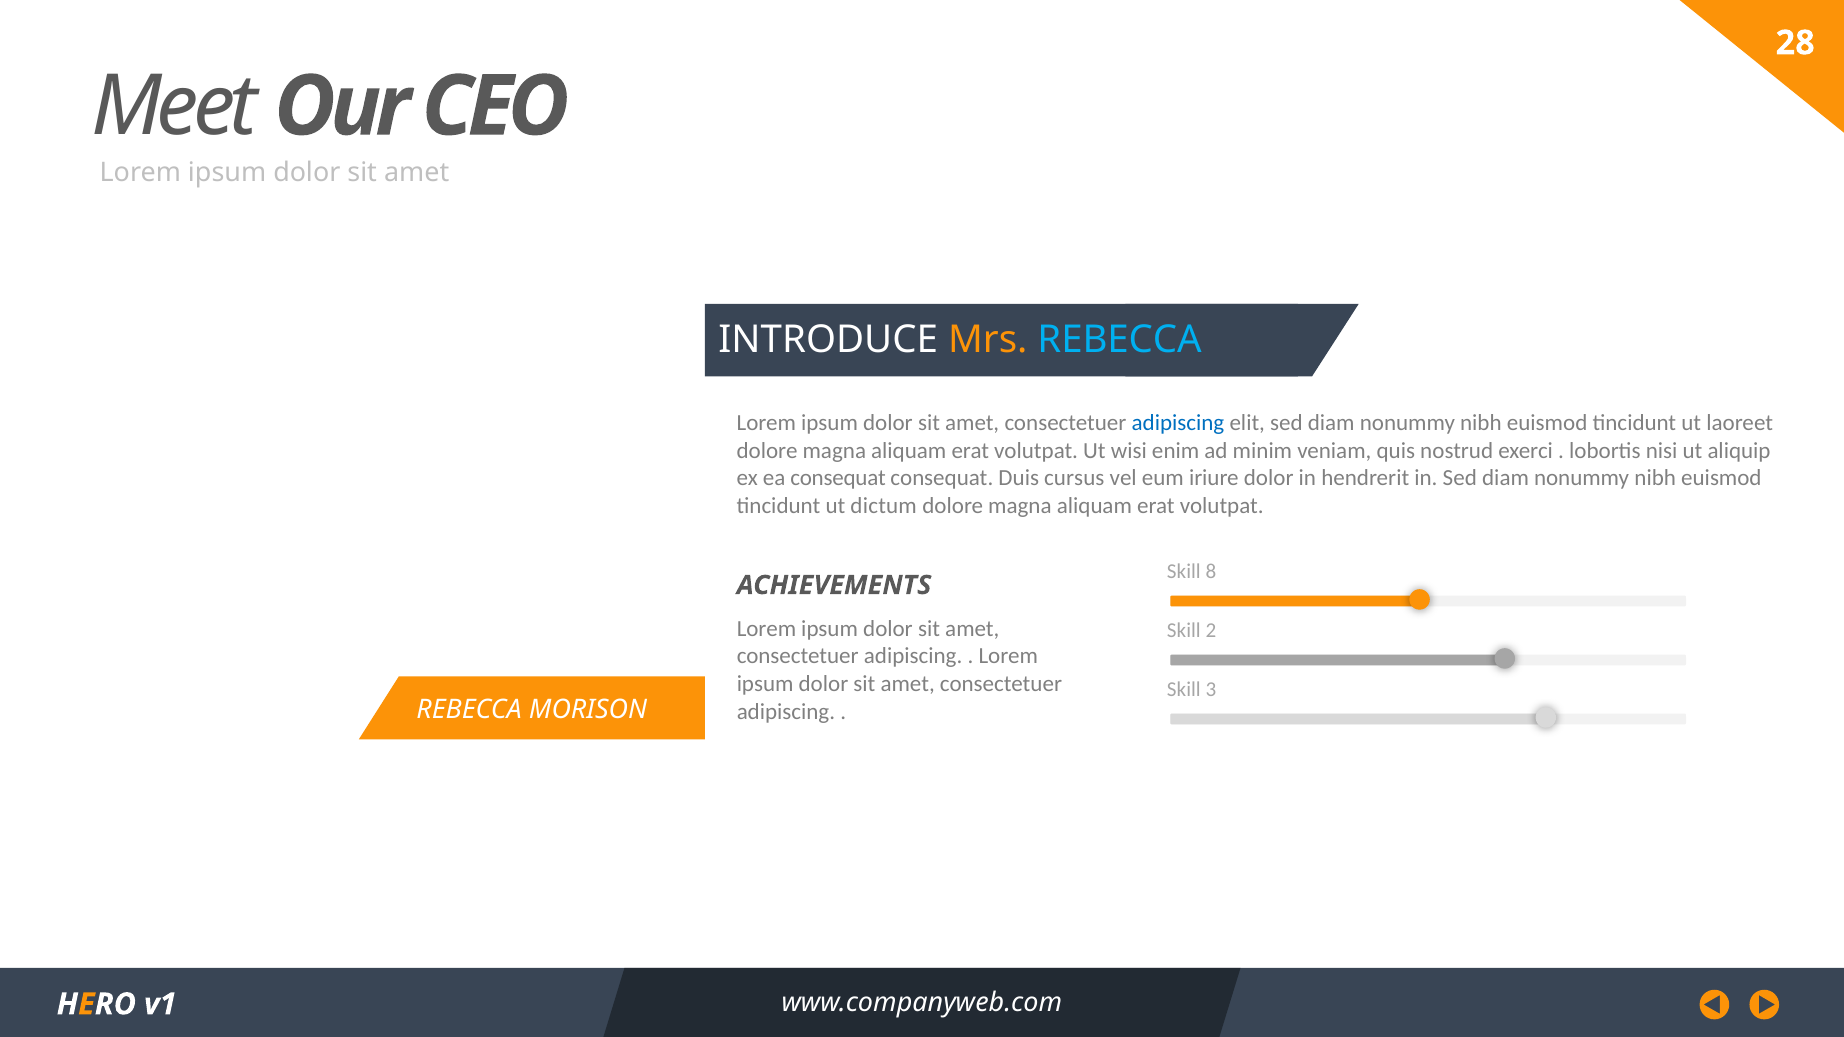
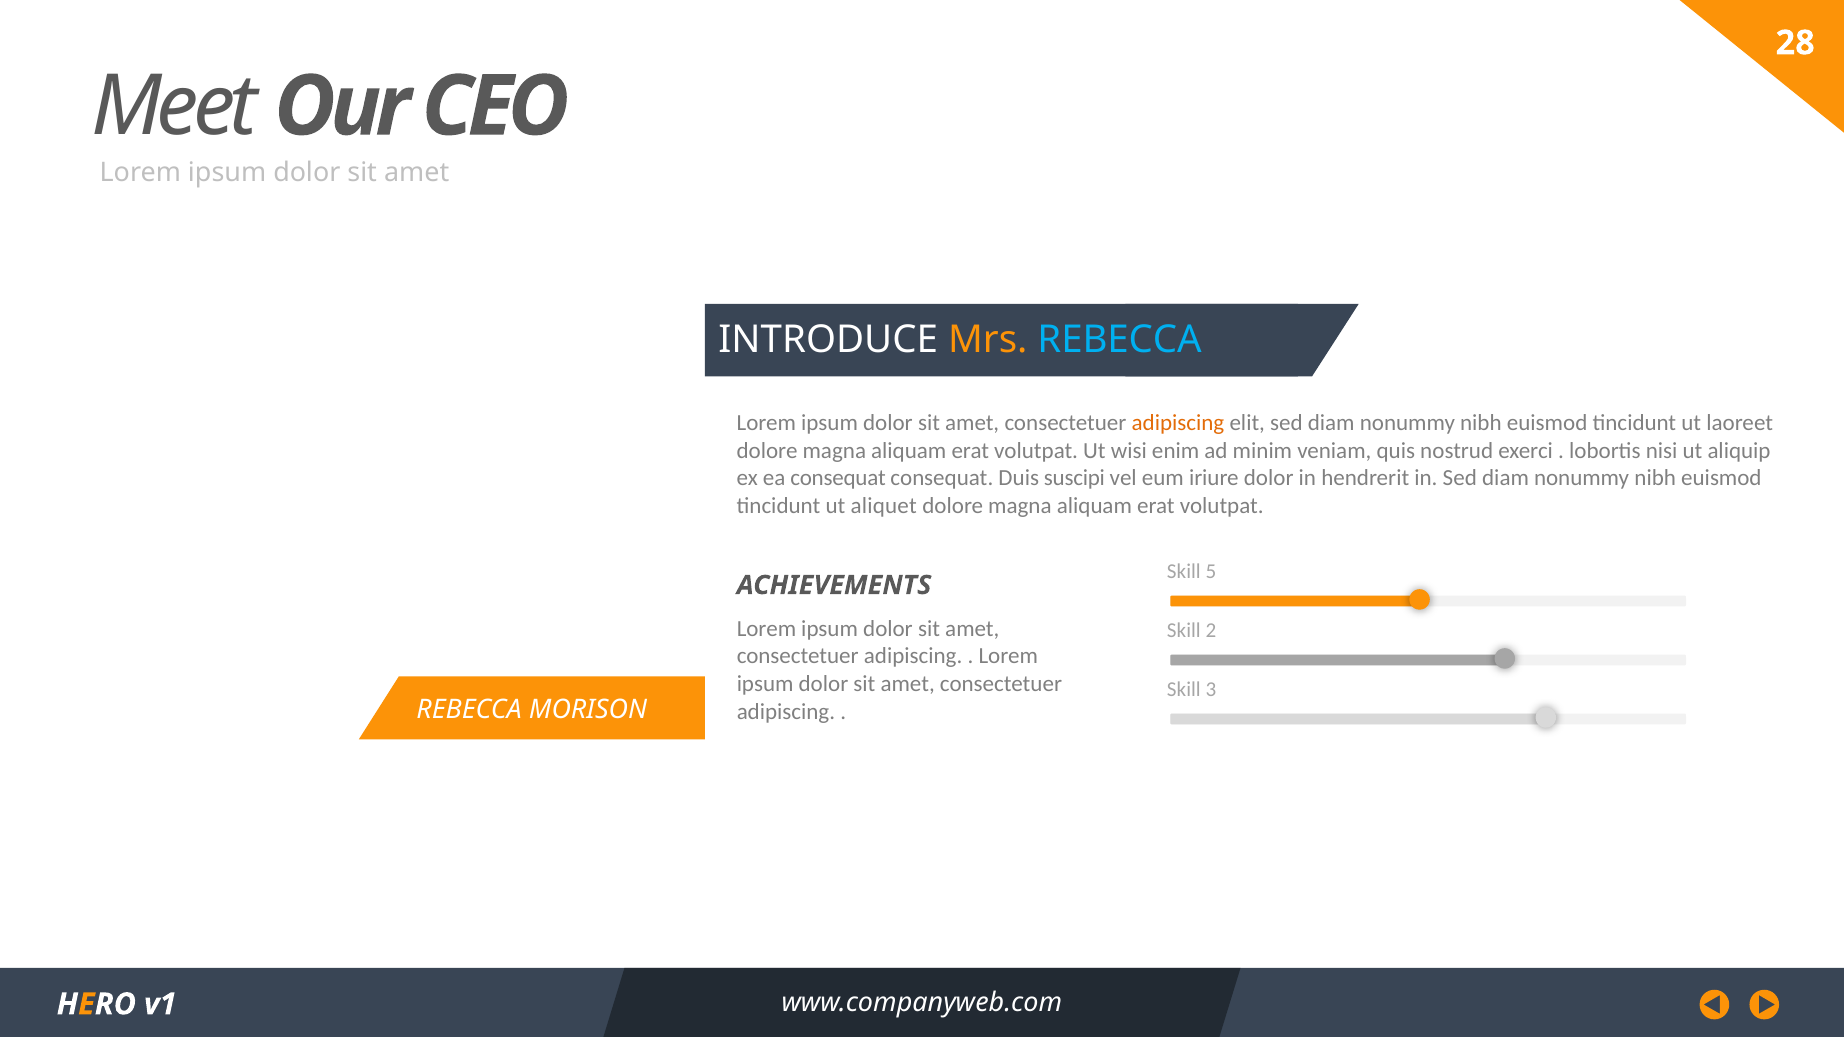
adipiscing at (1178, 423) colour: blue -> orange
cursus: cursus -> suscipi
dictum: dictum -> aliquet
8: 8 -> 5
